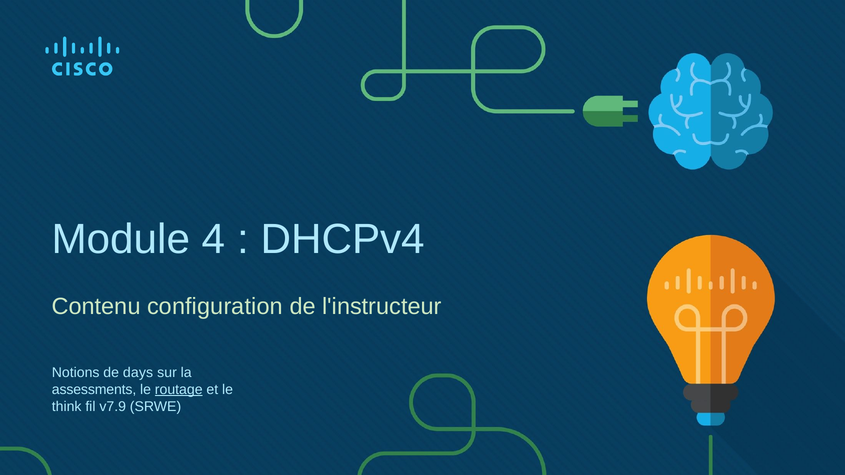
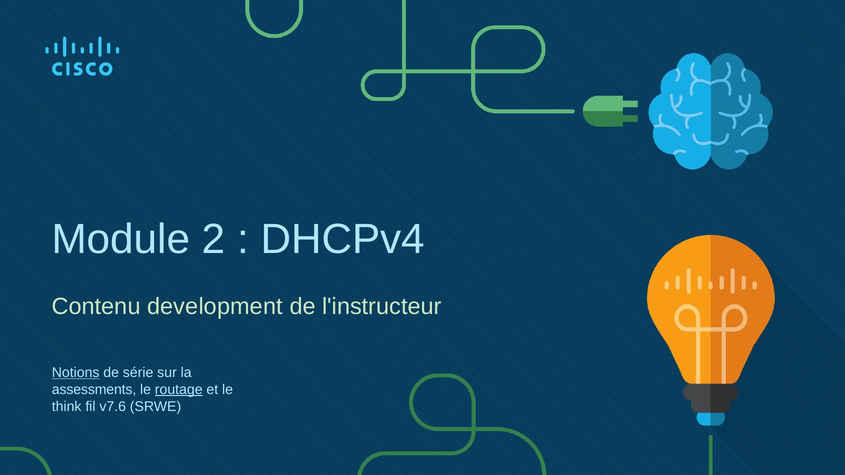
4: 4 -> 2
configuration: configuration -> development
Notions underline: none -> present
days: days -> série
v7.9: v7.9 -> v7.6
